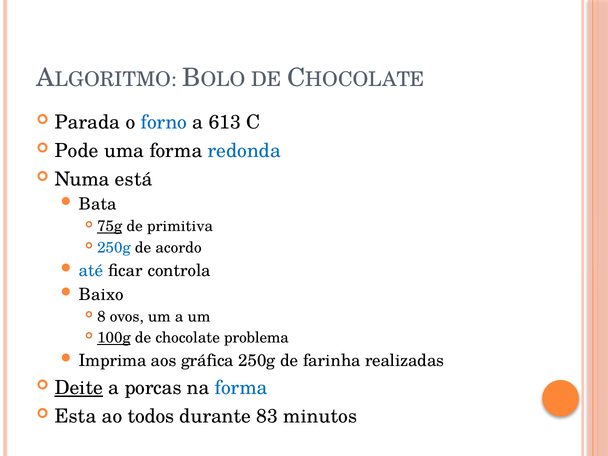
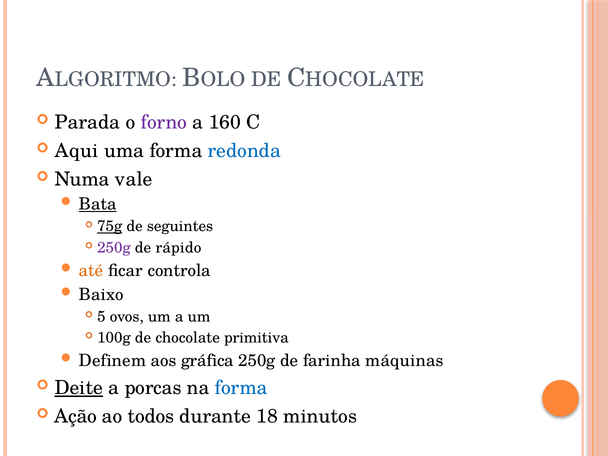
forno colour: blue -> purple
613: 613 -> 160
Pode: Pode -> Aqui
está: está -> vale
Bata underline: none -> present
primitiva: primitiva -> seguintes
250g at (114, 248) colour: blue -> purple
acordo: acordo -> rápido
até colour: blue -> orange
8: 8 -> 5
100g underline: present -> none
problema: problema -> primitiva
Imprima: Imprima -> Definem
realizadas: realizadas -> máquinas
Esta: Esta -> Ação
83: 83 -> 18
